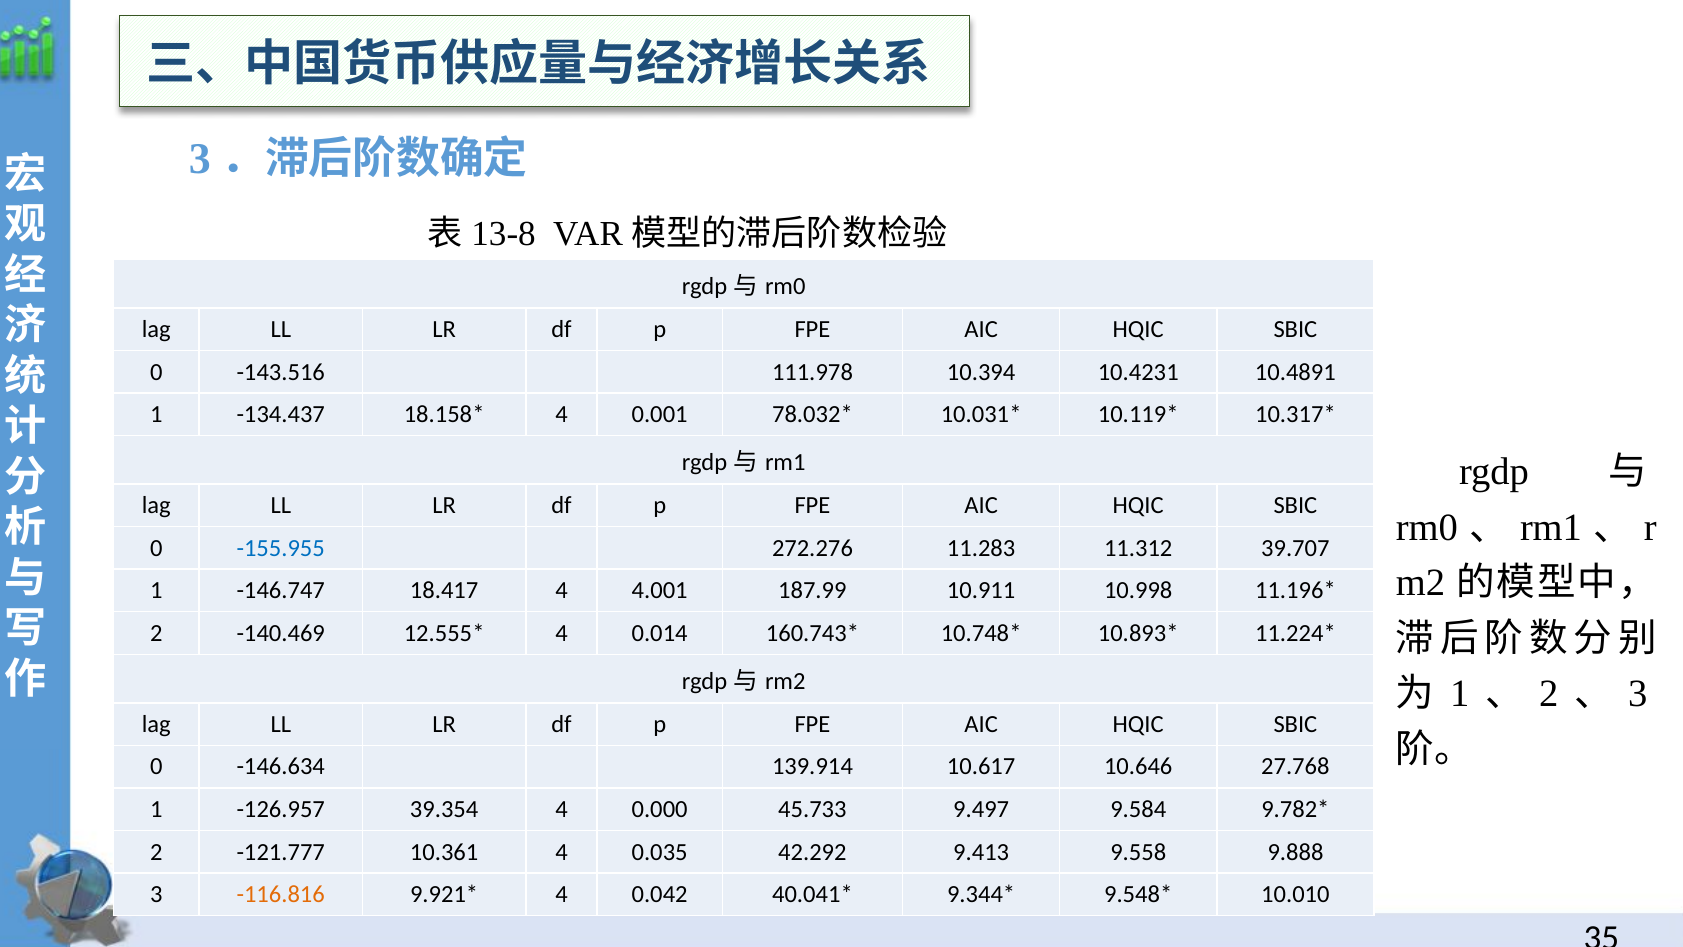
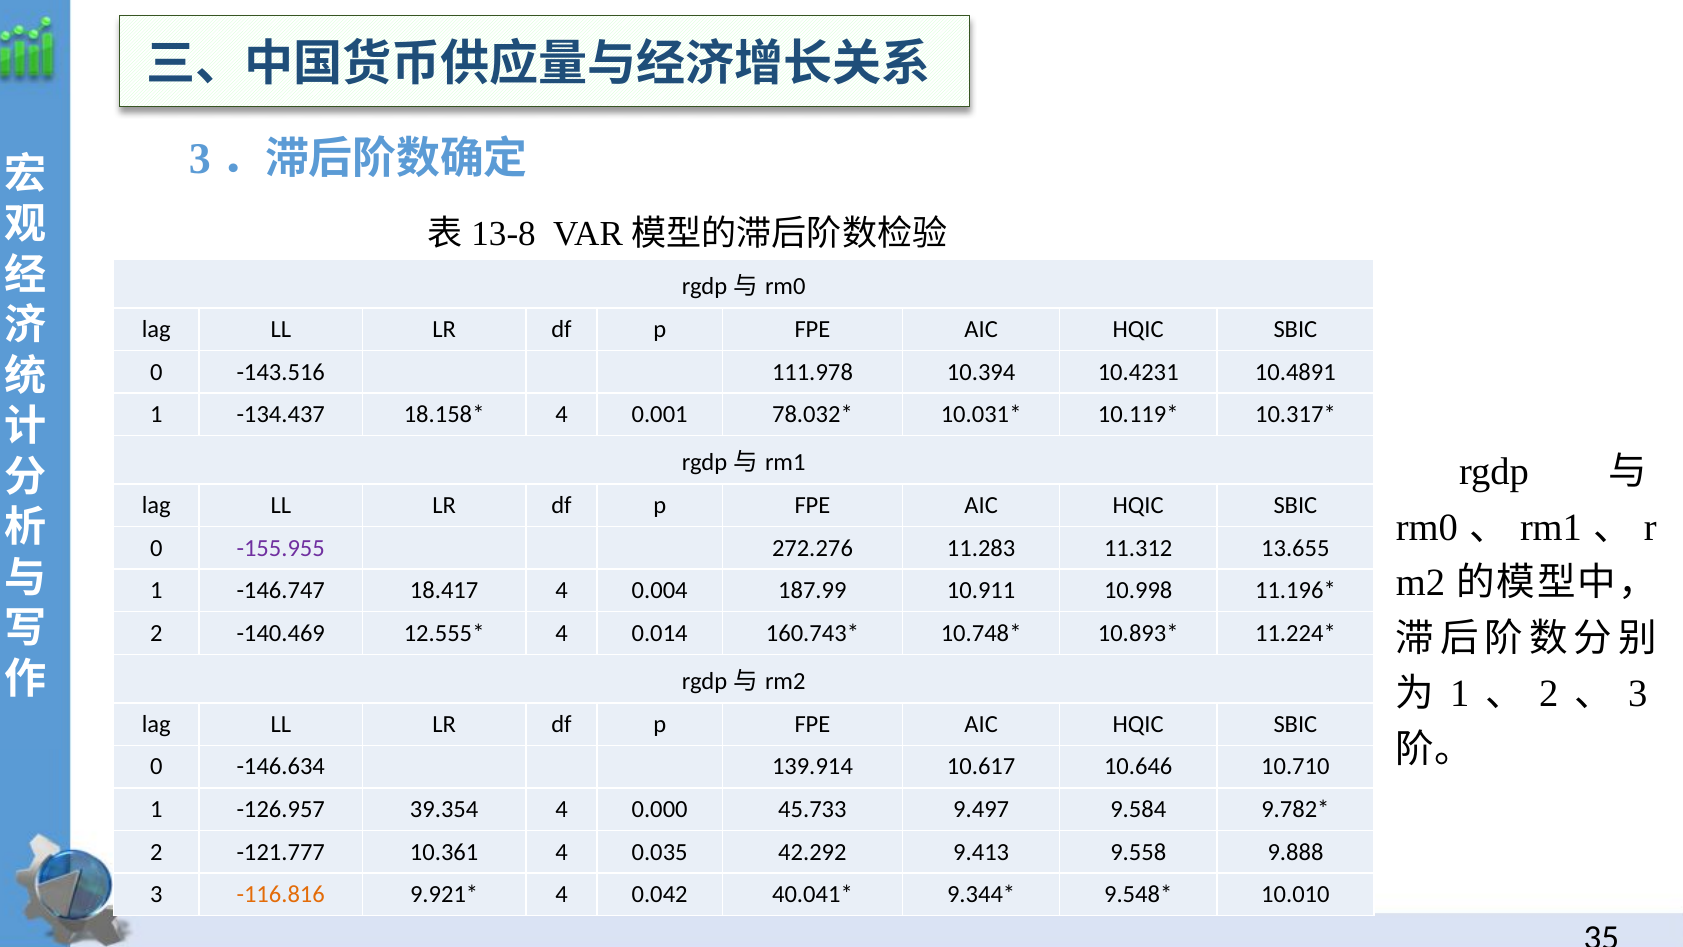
-155.955 colour: blue -> purple
39.707: 39.707 -> 13.655
4.001: 4.001 -> 0.004
27.768: 27.768 -> 10.710
